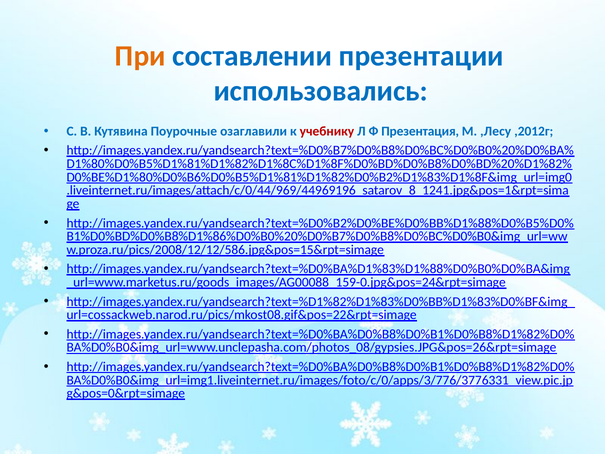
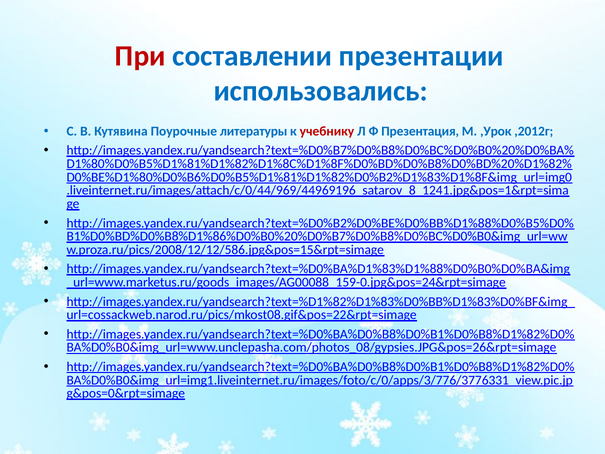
При colour: orange -> red
озаглавили: озаглавили -> литературы
,Лесу: ,Лесу -> ,Урок
